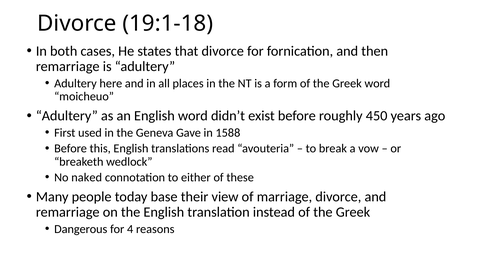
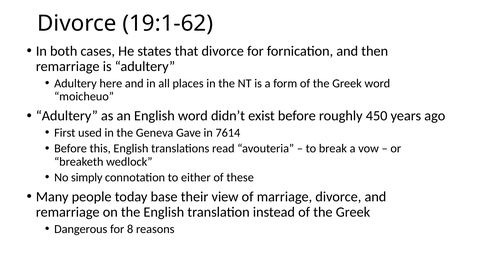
19:1-18: 19:1-18 -> 19:1-62
1588: 1588 -> 7614
naked: naked -> simply
4: 4 -> 8
